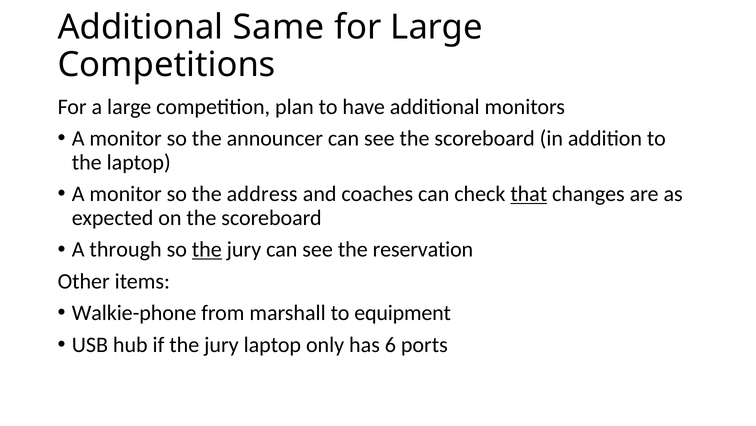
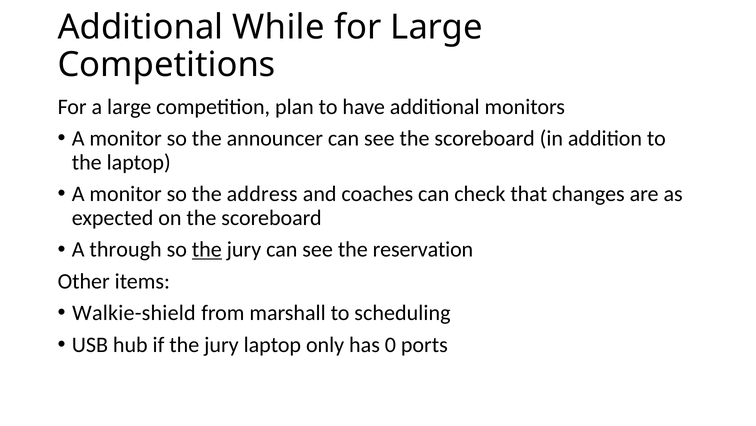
Same: Same -> While
that underline: present -> none
Walkie-phone: Walkie-phone -> Walkie-shield
equipment: equipment -> scheduling
6: 6 -> 0
